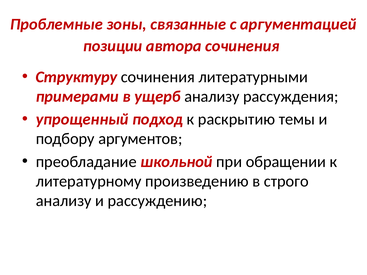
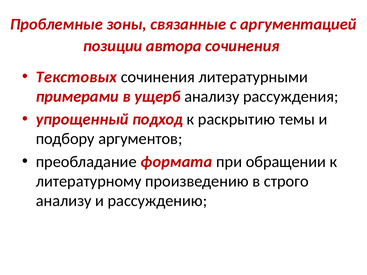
Структуру: Структуру -> Текстовых
школьной: школьной -> формата
